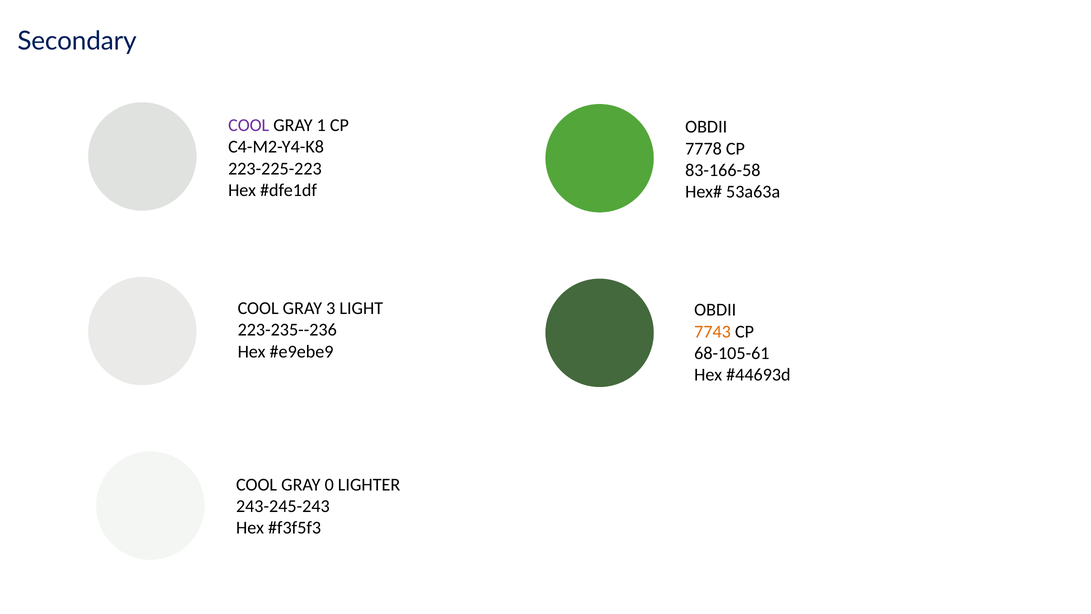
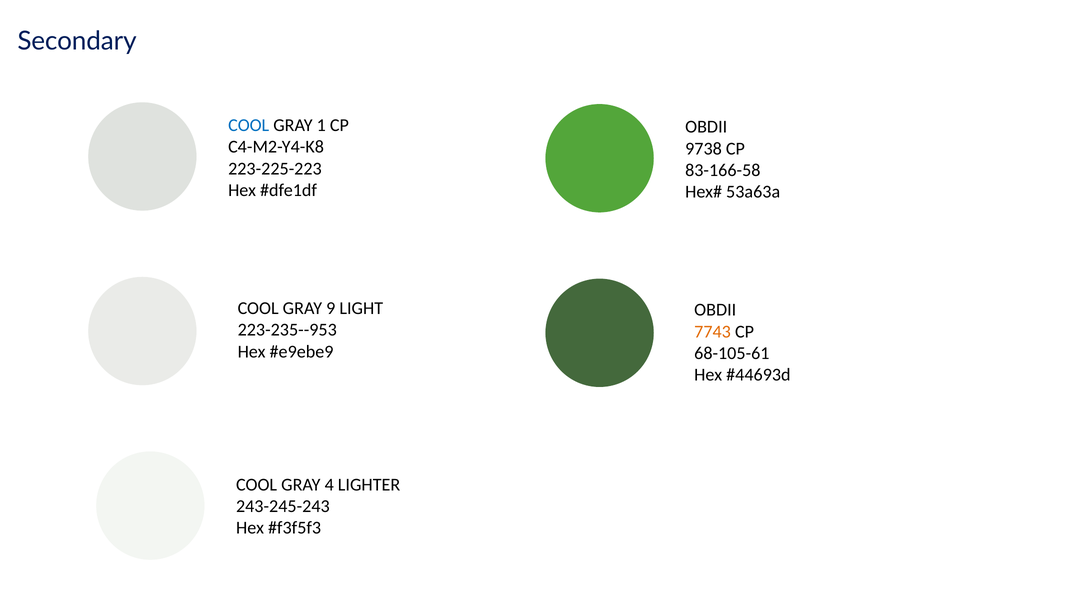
COOL at (249, 125) colour: purple -> blue
7778: 7778 -> 9738
3: 3 -> 9
223-235--236: 223-235--236 -> 223-235--953
0: 0 -> 4
